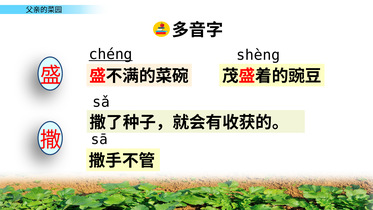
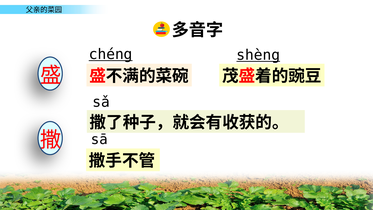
shèng underline: none -> present
